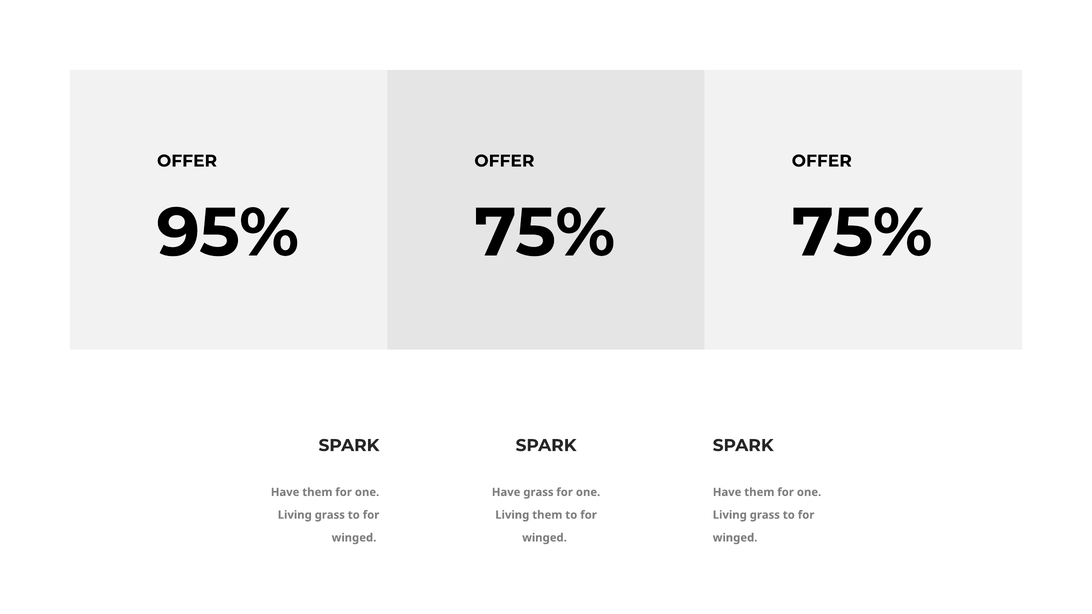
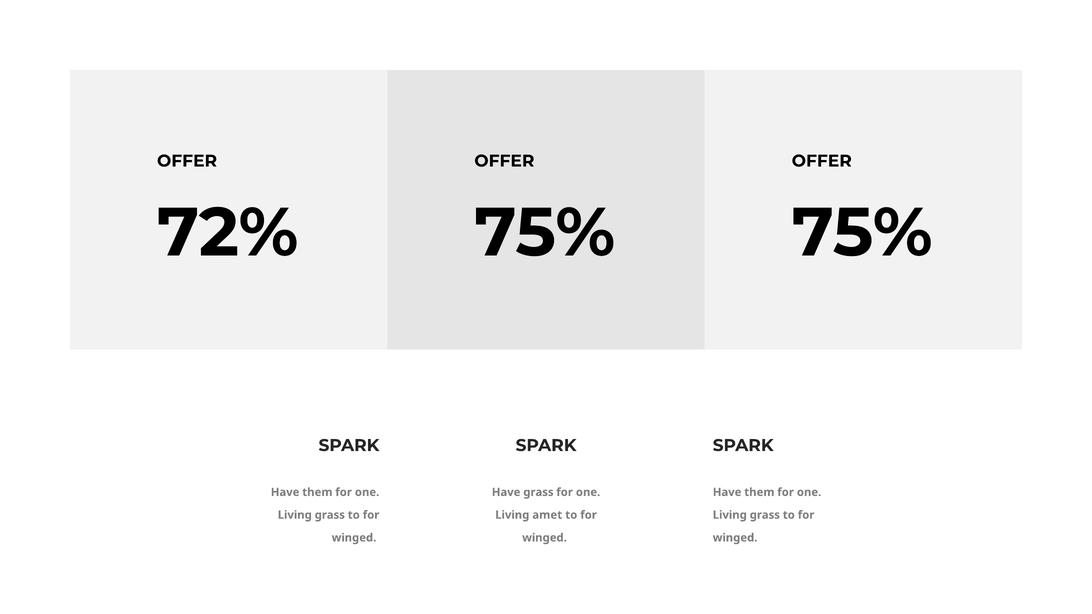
95%: 95% -> 72%
Living them: them -> amet
